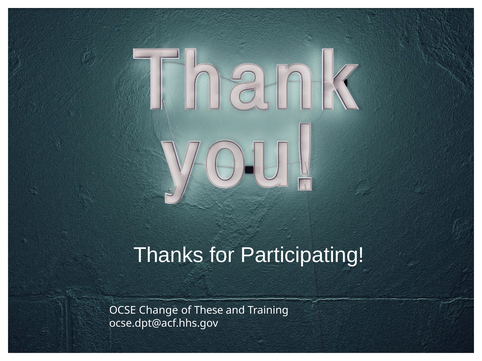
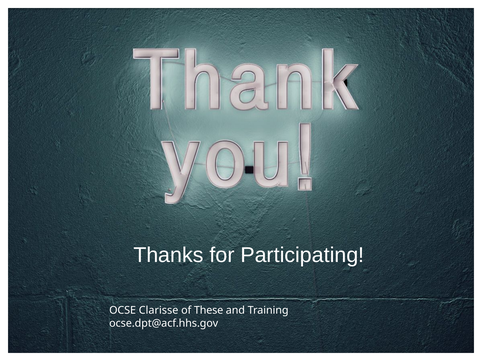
Change: Change -> Clarisse
